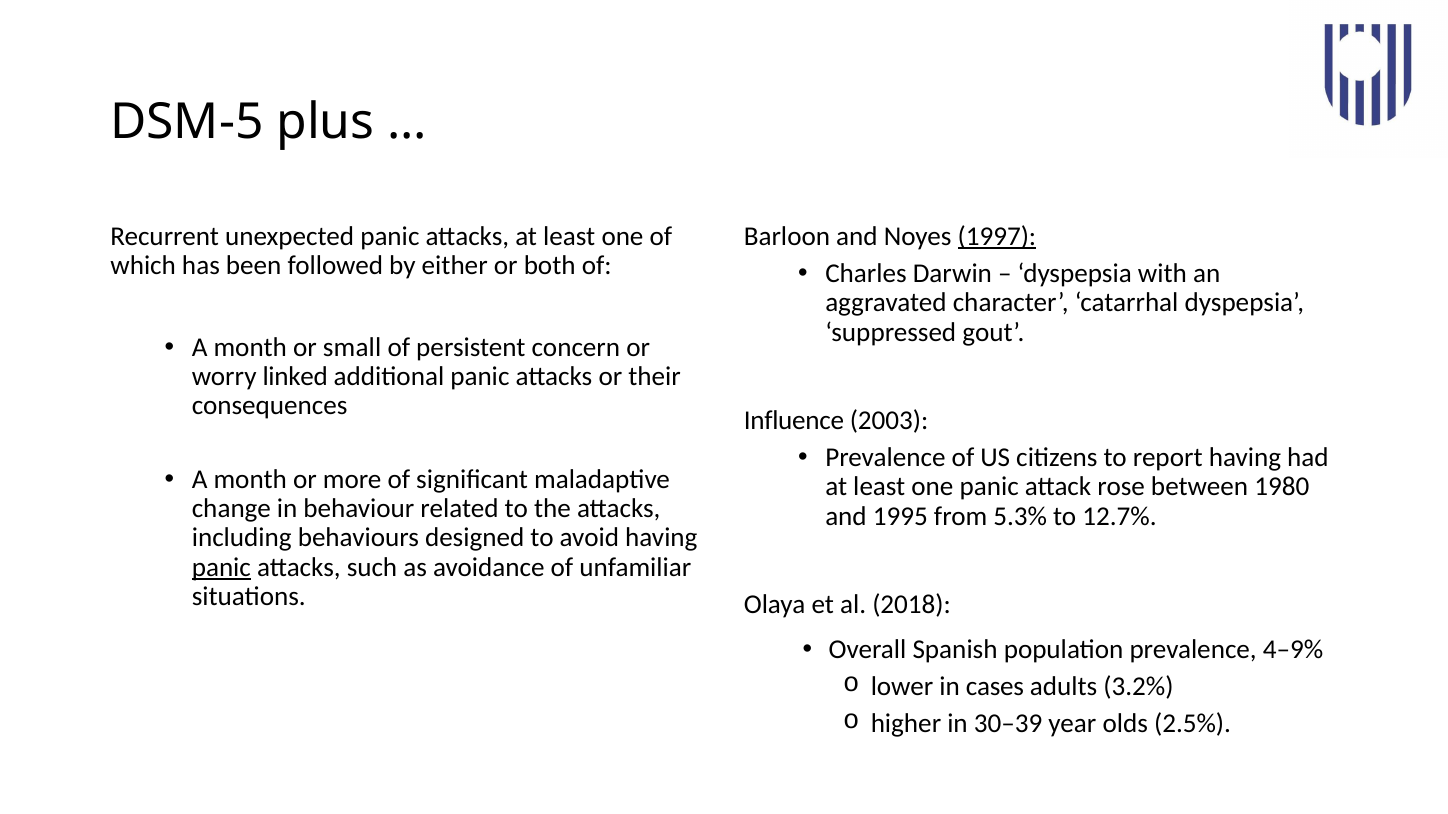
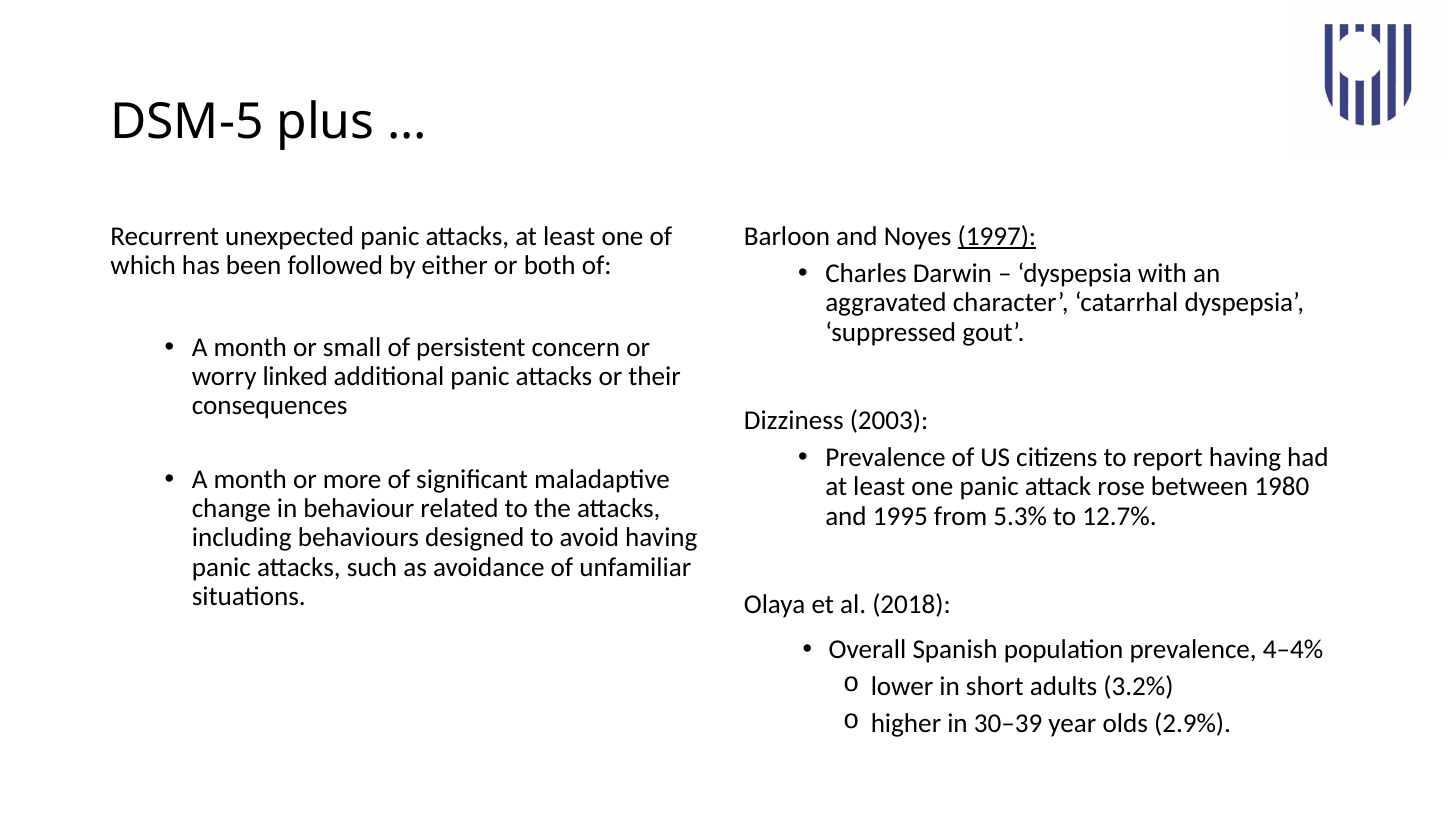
Influence: Influence -> Dizziness
panic at (221, 568) underline: present -> none
4–9%: 4–9% -> 4–4%
cases: cases -> short
2.5%: 2.5% -> 2.9%
